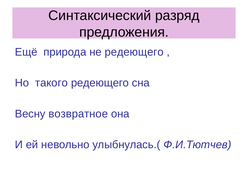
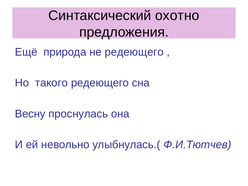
разряд: разряд -> охотно
возвратное: возвратное -> проснулась
